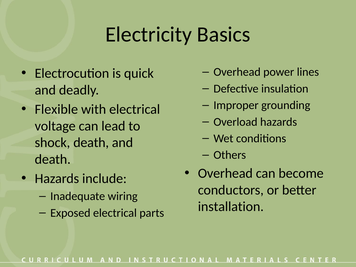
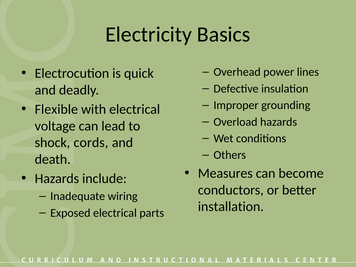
shock death: death -> cords
Overhead at (225, 173): Overhead -> Measures
